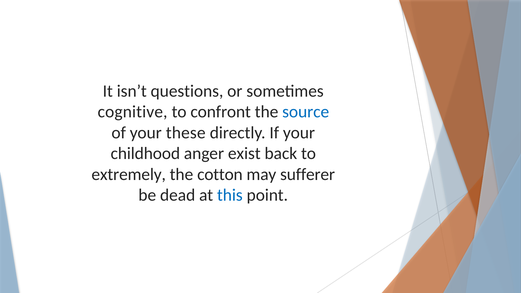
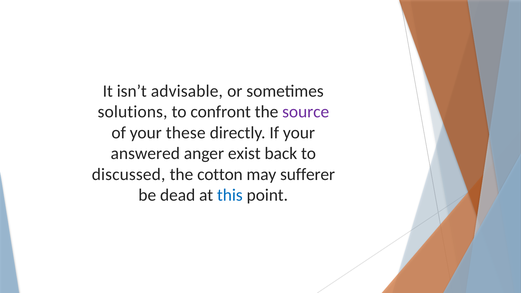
questions: questions -> advisable
cognitive: cognitive -> solutions
source colour: blue -> purple
childhood: childhood -> answered
extremely: extremely -> discussed
